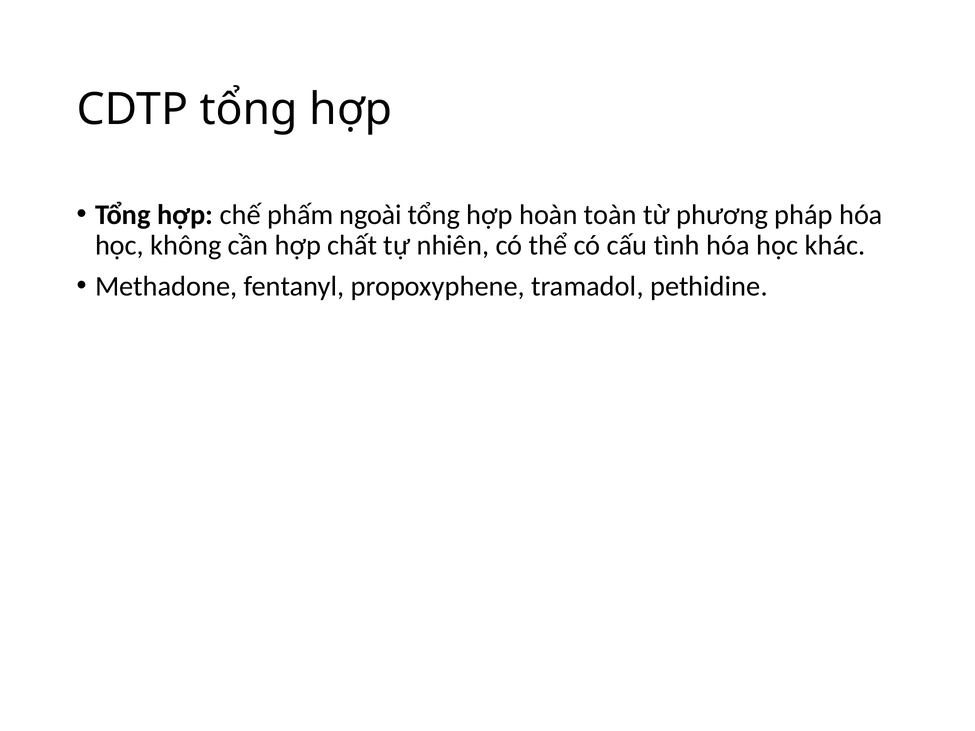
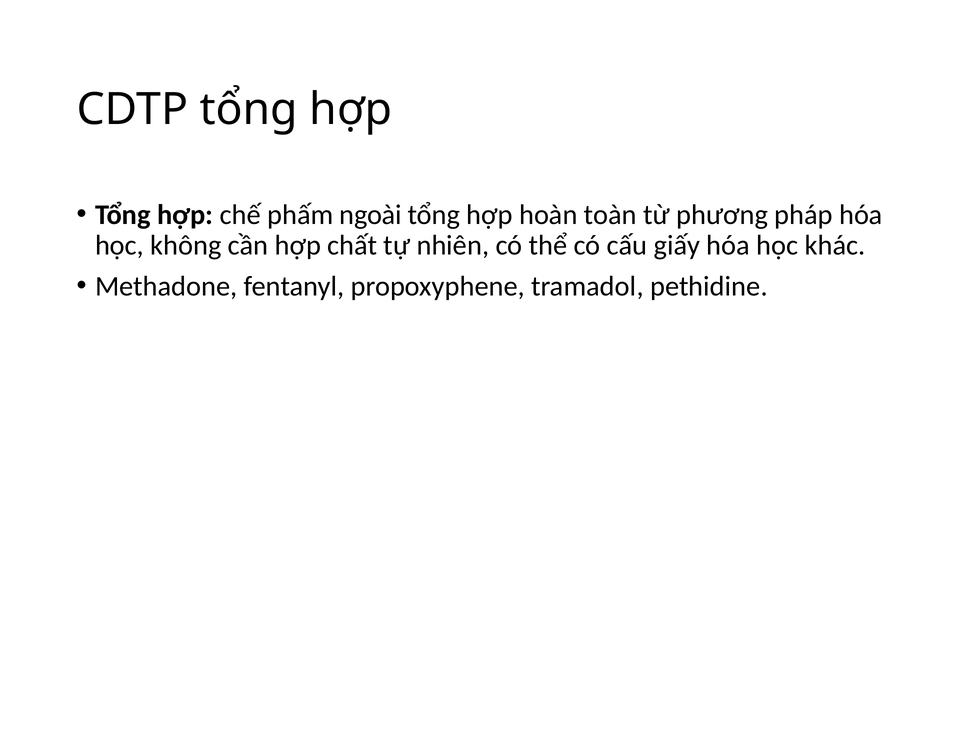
tình: tình -> giấy
